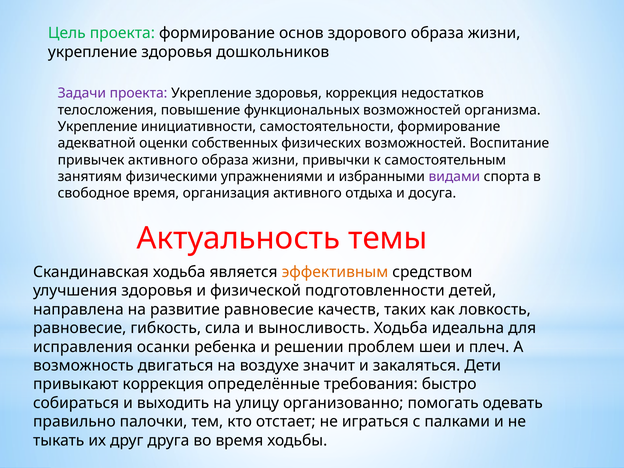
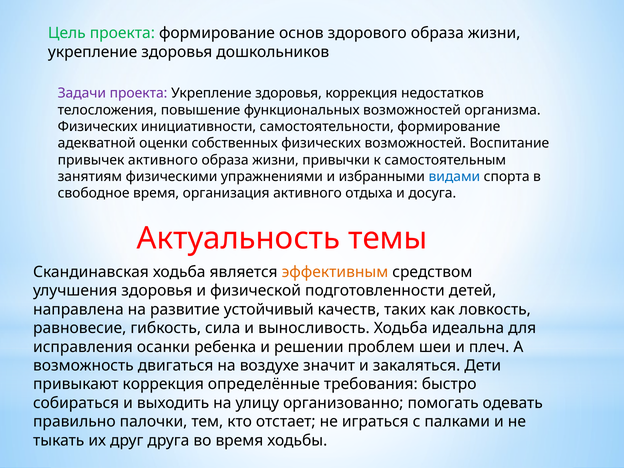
Укрепление at (98, 127): Укрепление -> Физических
видами colour: purple -> blue
развитие равновесие: равновесие -> устойчивый
